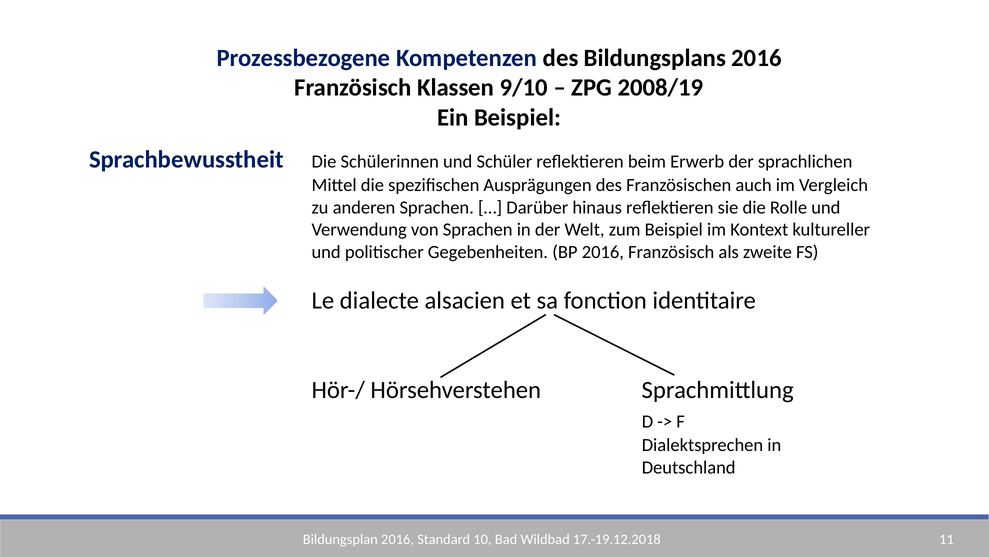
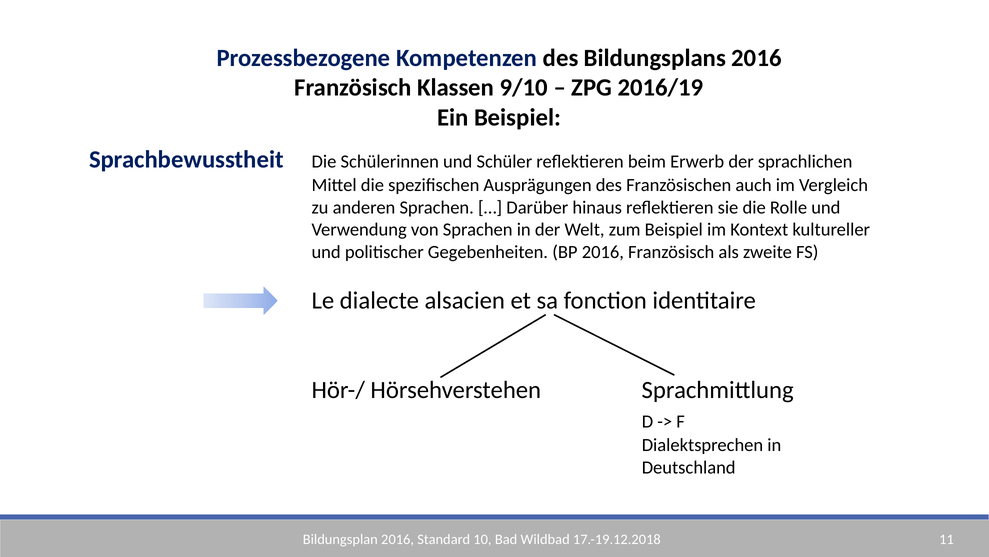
2008/19: 2008/19 -> 2016/19
